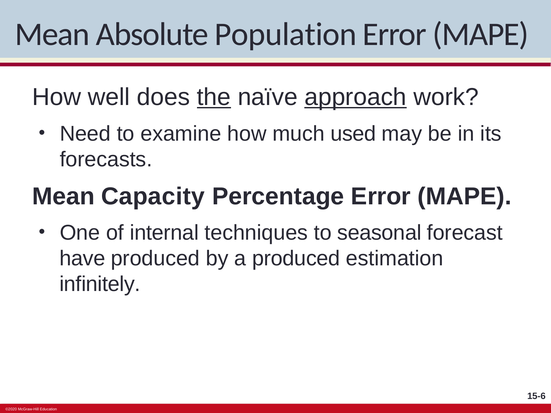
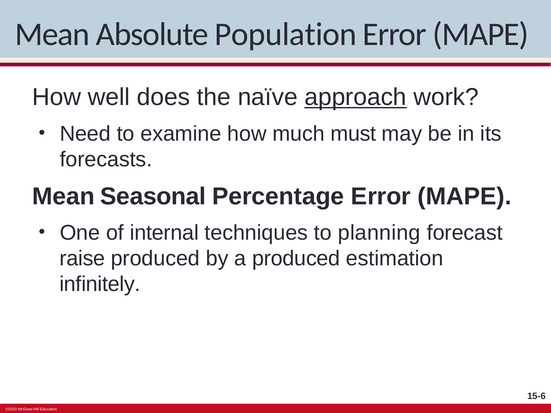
the underline: present -> none
used: used -> must
Capacity: Capacity -> Seasonal
seasonal: seasonal -> planning
have: have -> raise
